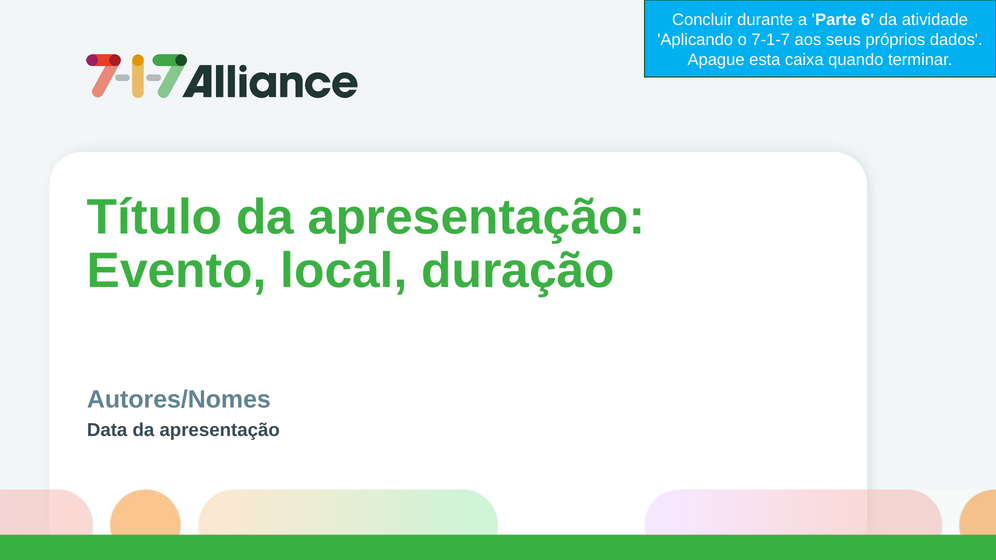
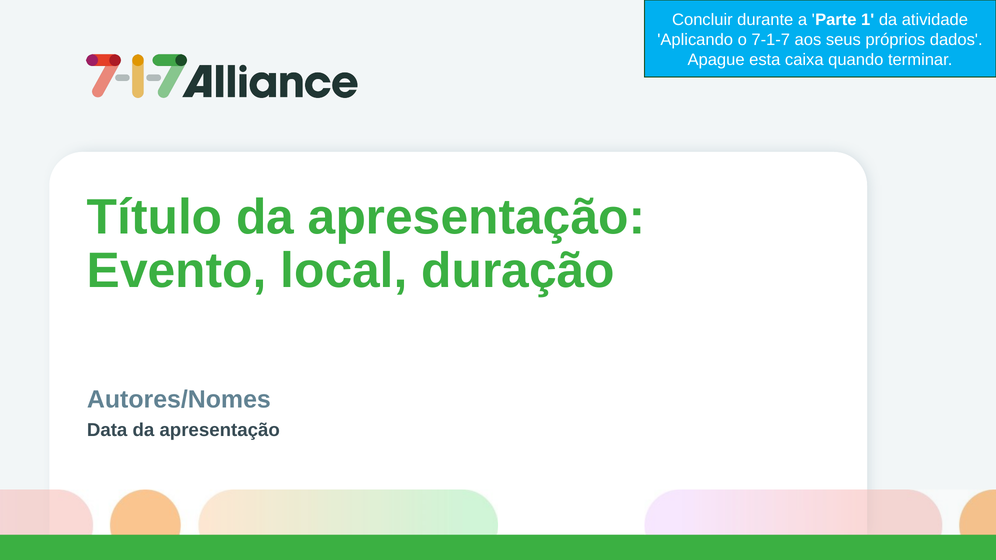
6: 6 -> 1
